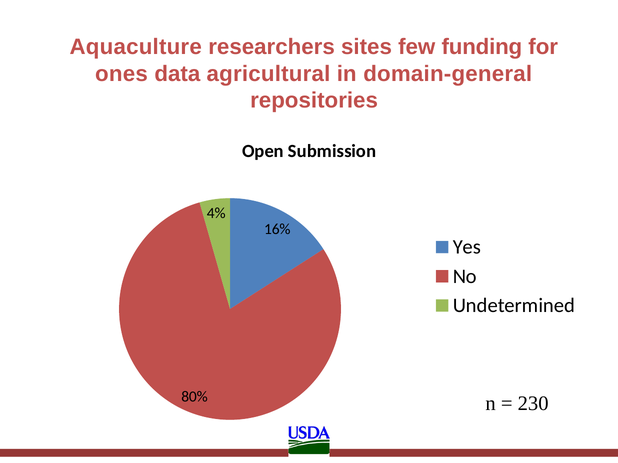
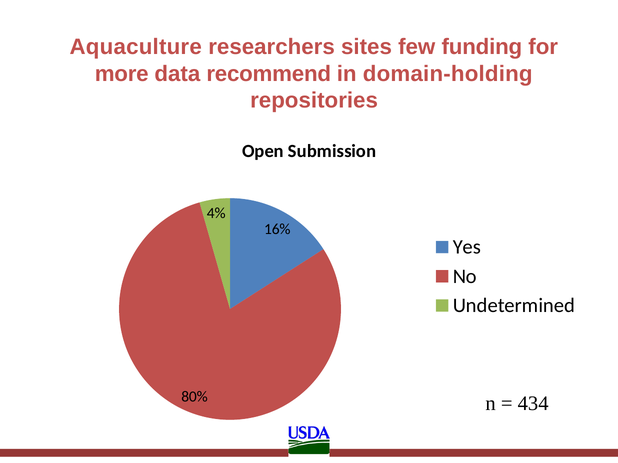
ones: ones -> more
agricultural: agricultural -> recommend
domain-general: domain-general -> domain-holding
230: 230 -> 434
